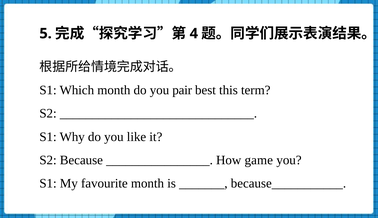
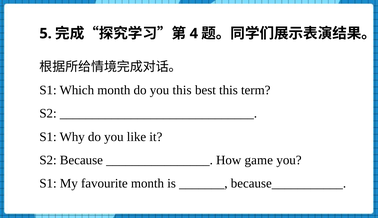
you pair: pair -> this
